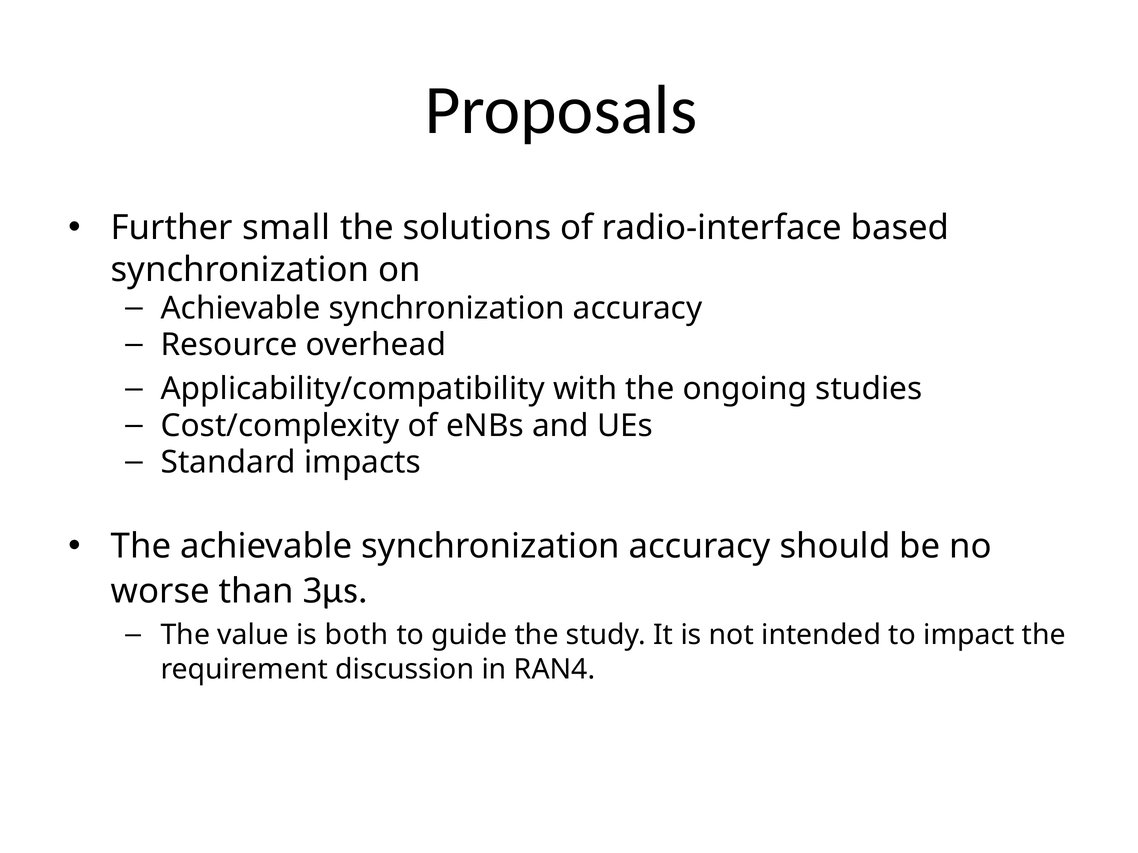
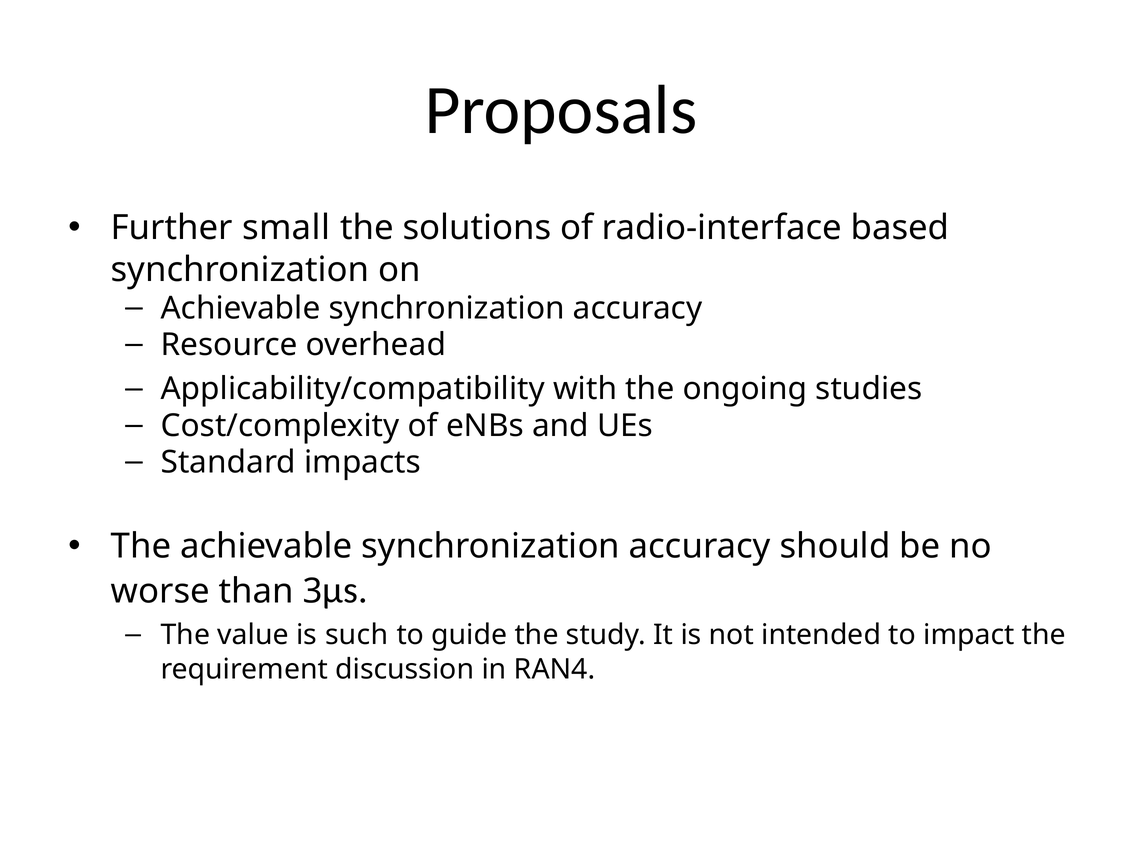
both: both -> such
